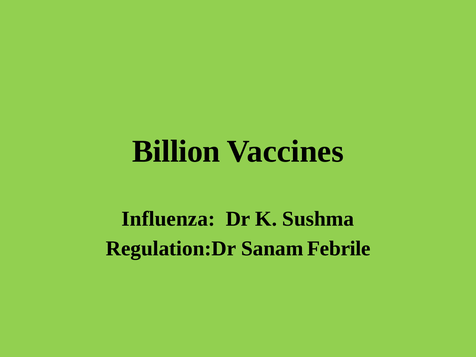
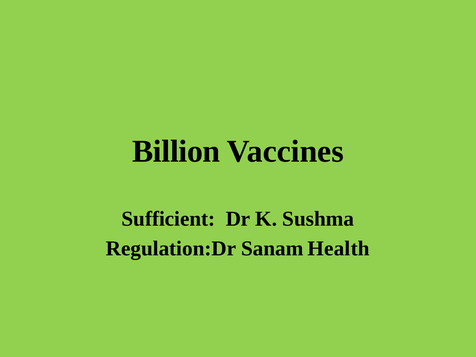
Influenza: Influenza -> Sufficient
Febrile: Febrile -> Health
